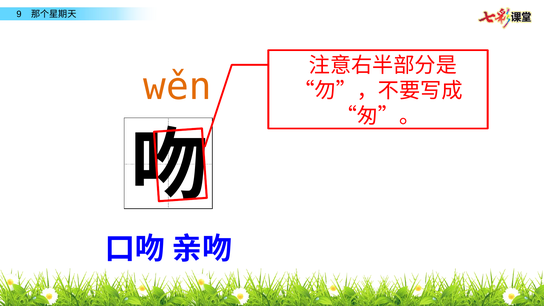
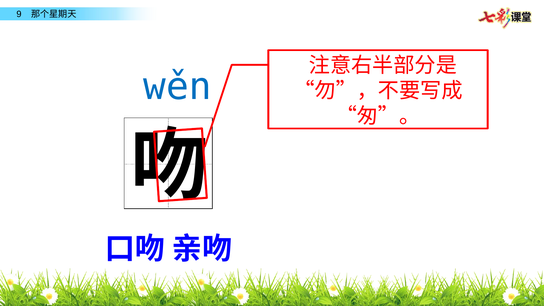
wěn colour: orange -> blue
